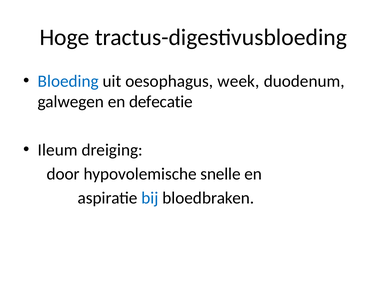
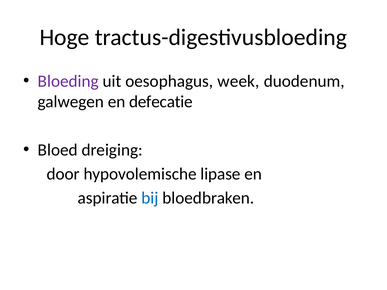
Bloeding colour: blue -> purple
Ileum: Ileum -> Bloed
snelle: snelle -> lipase
